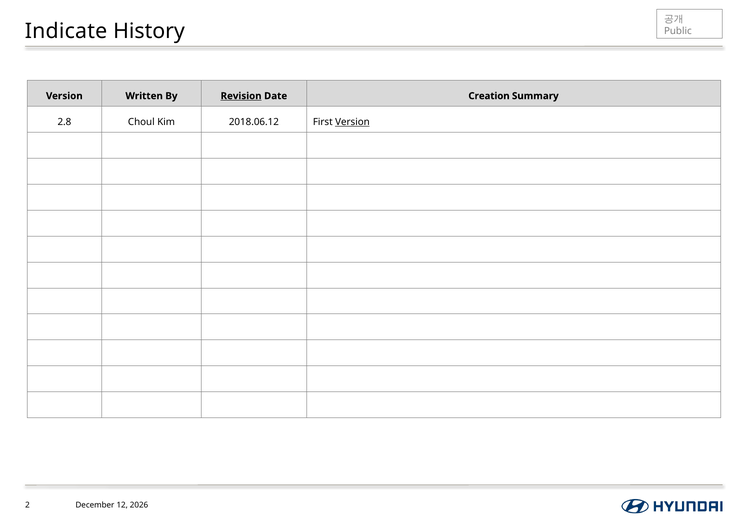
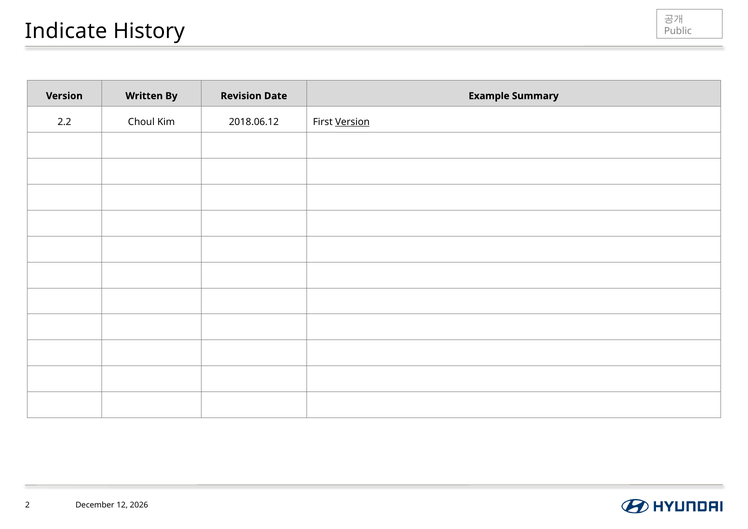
Revision underline: present -> none
Creation: Creation -> Example
2.8: 2.8 -> 2.2
